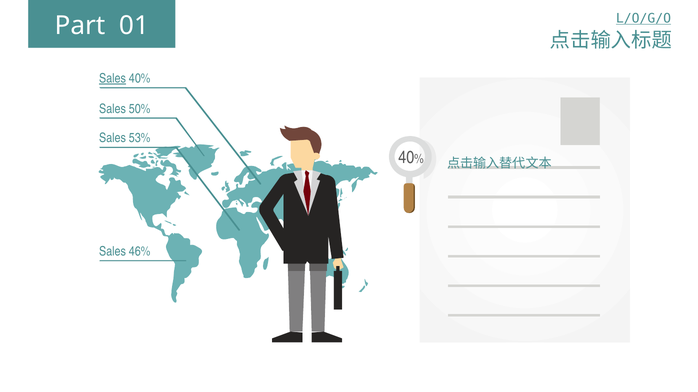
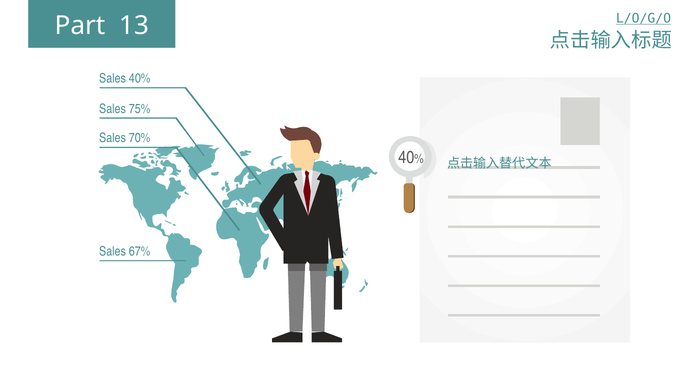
01: 01 -> 13
Sales at (113, 79) underline: present -> none
50%: 50% -> 75%
53%: 53% -> 70%
46%: 46% -> 67%
